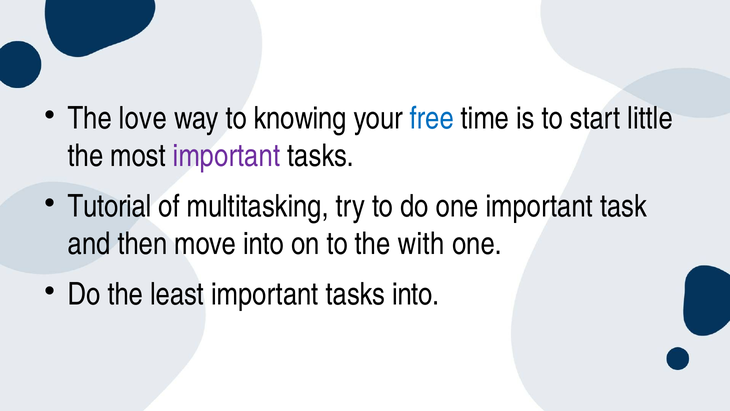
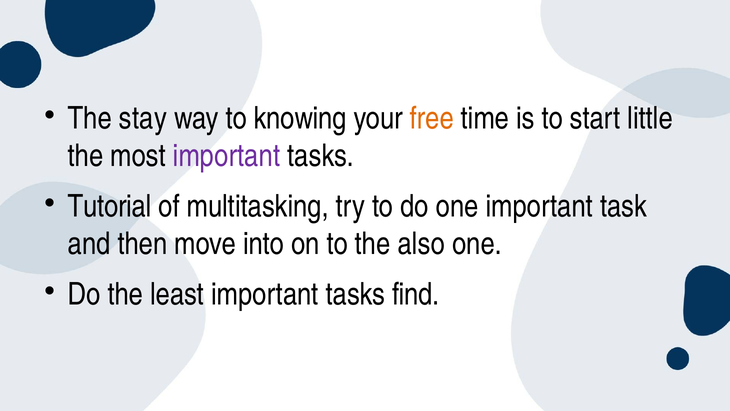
love: love -> stay
free colour: blue -> orange
with: with -> also
tasks into: into -> find
